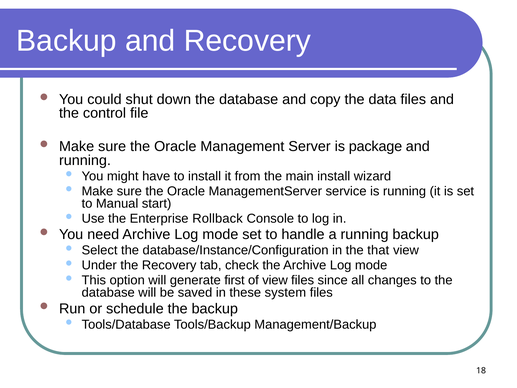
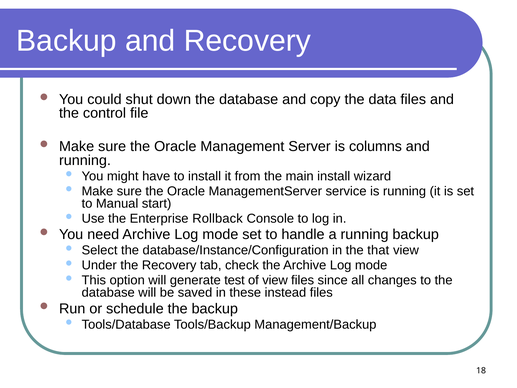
package: package -> columns
first: first -> test
system: system -> instead
